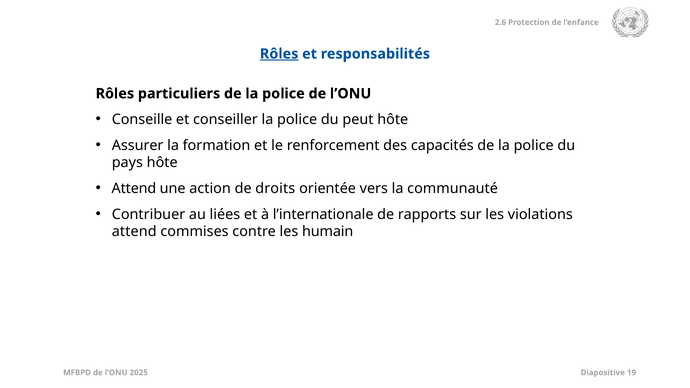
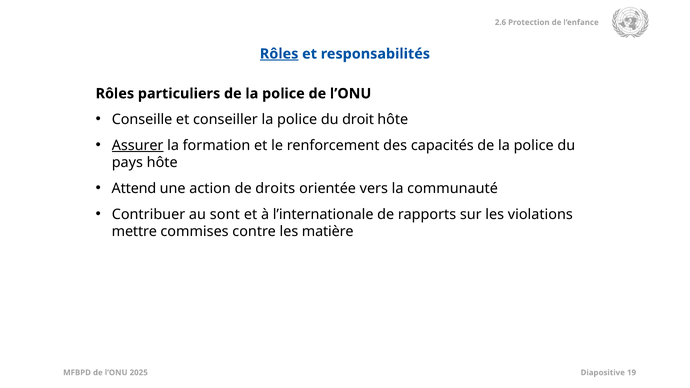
peut: peut -> droit
Assurer underline: none -> present
liées: liées -> sont
attend at (134, 232): attend -> mettre
humain: humain -> matière
